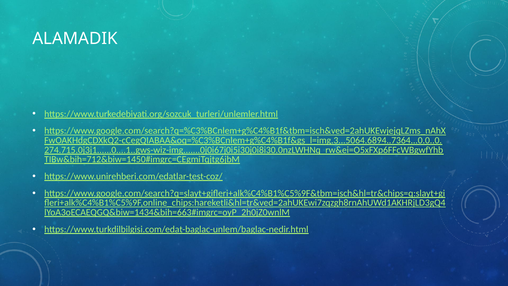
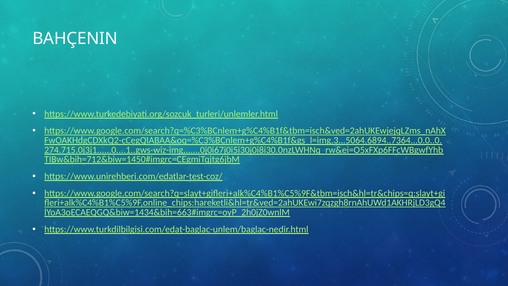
ALAMADIK: ALAMADIK -> BAHÇENIN
